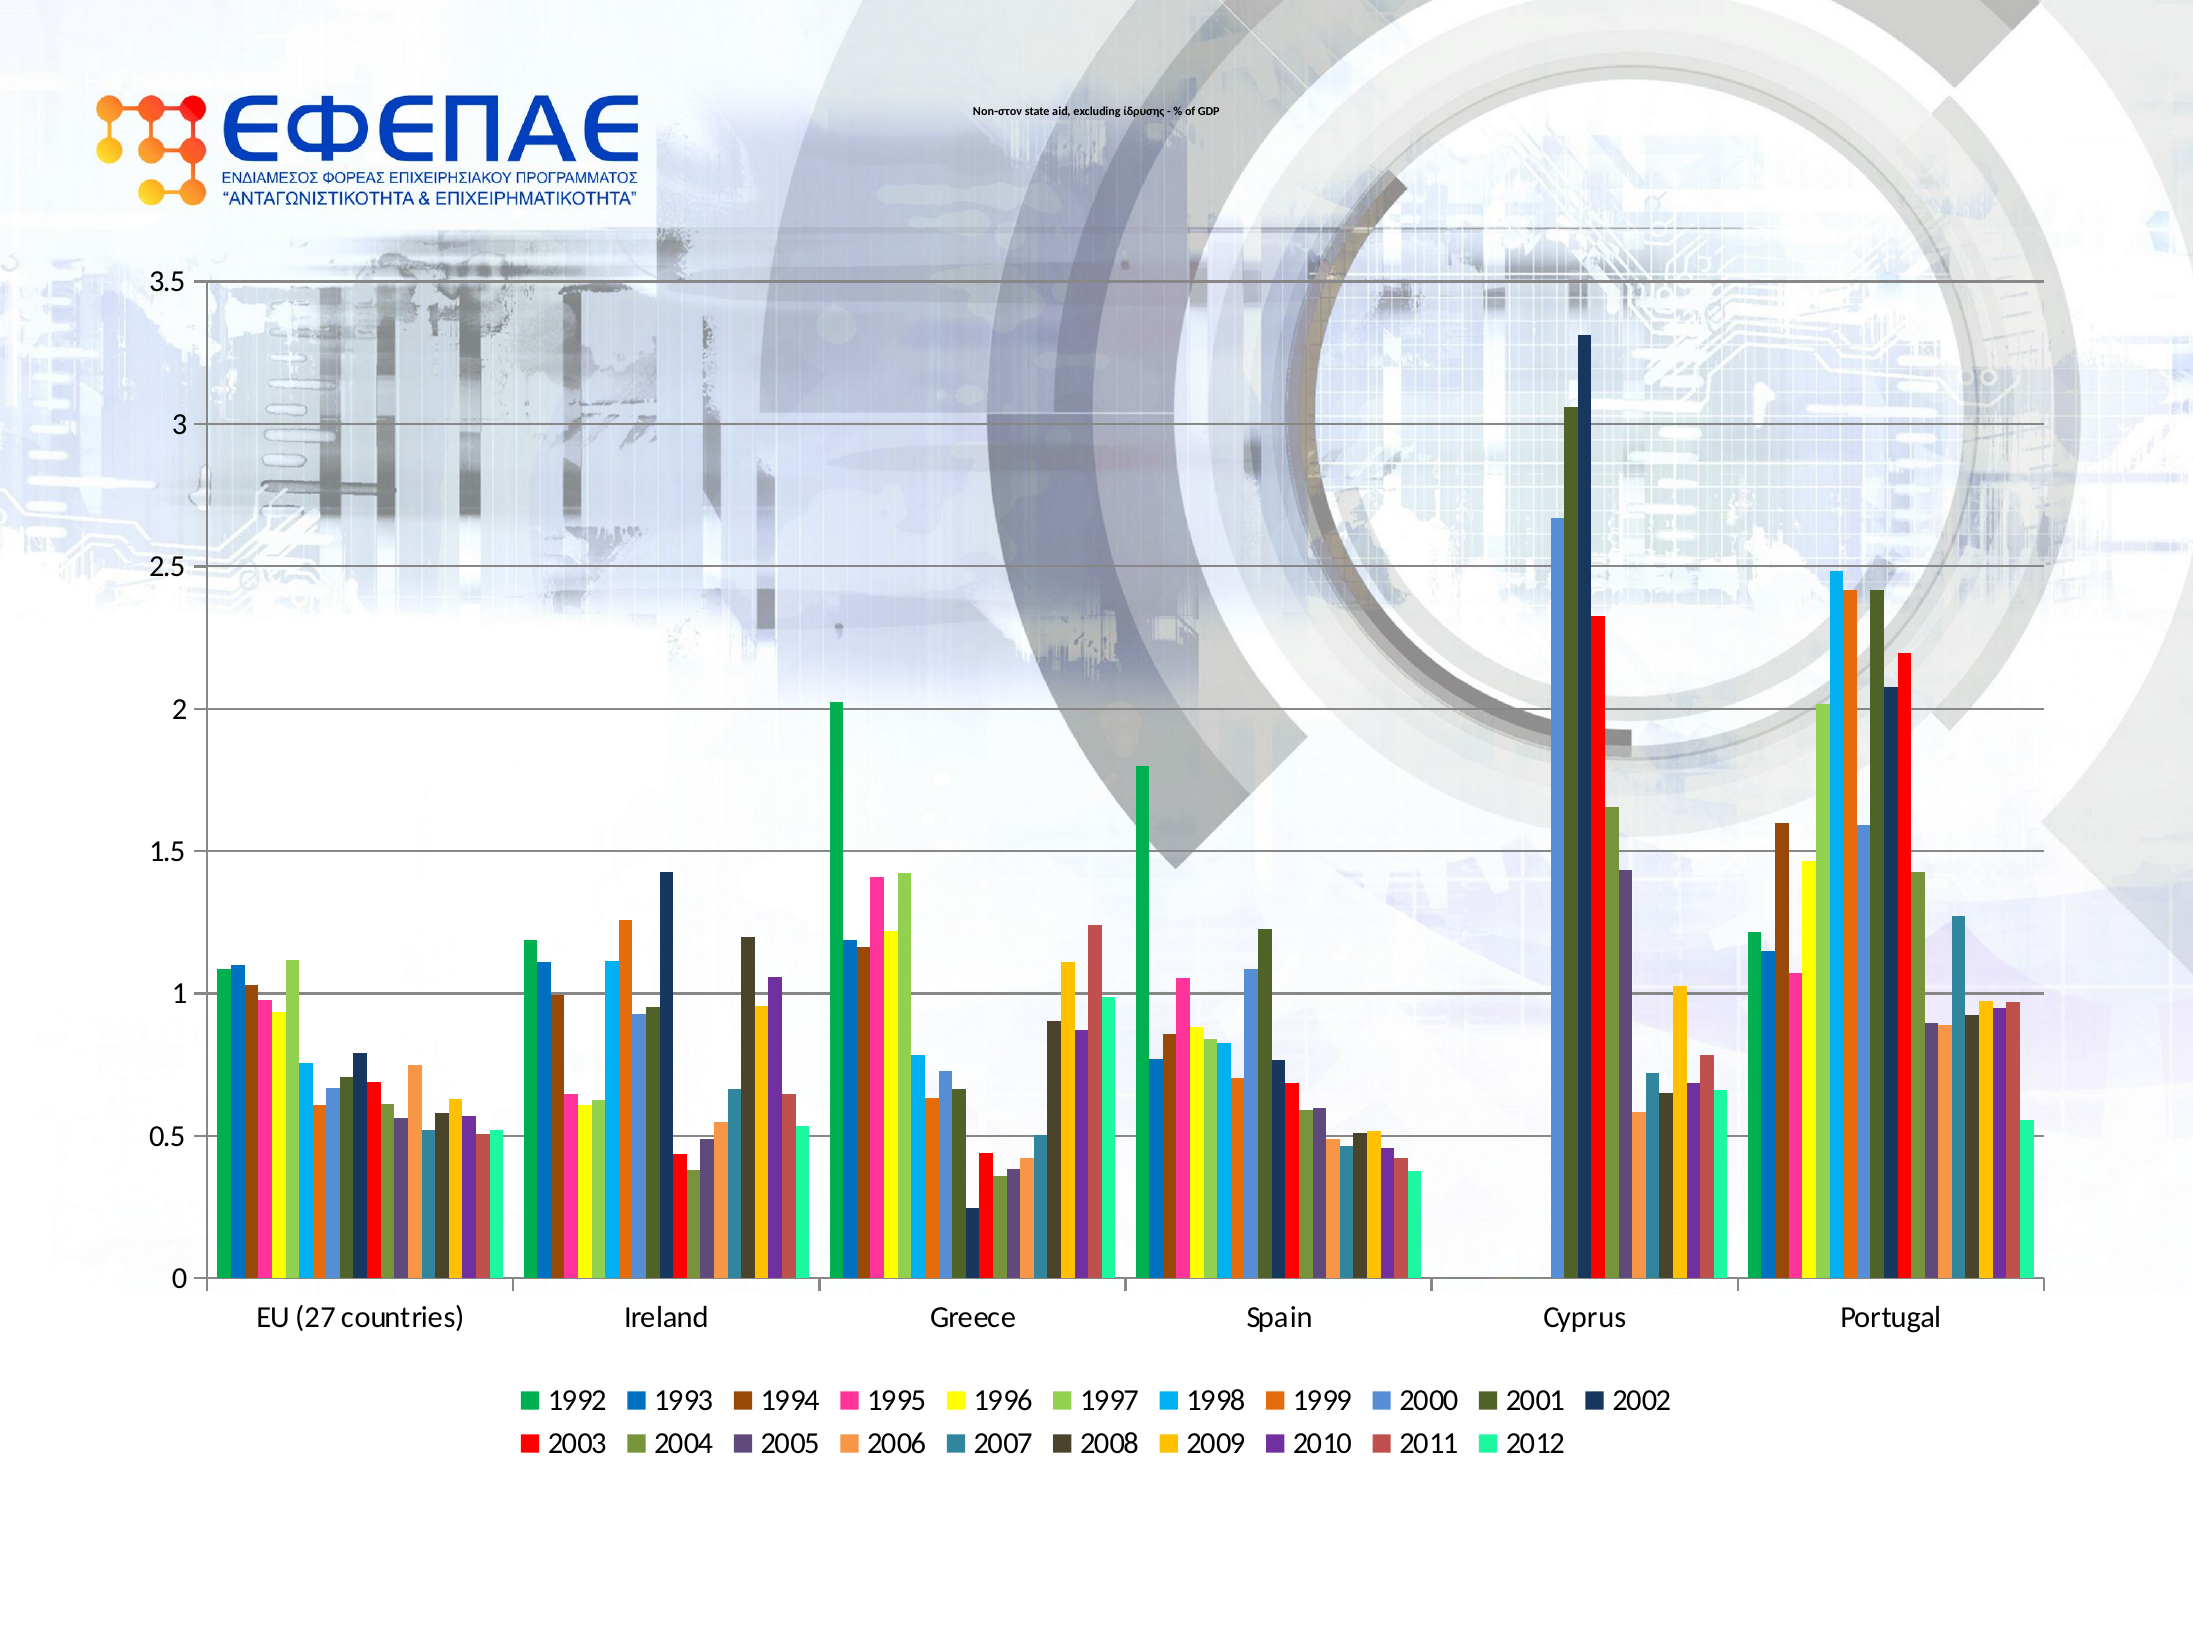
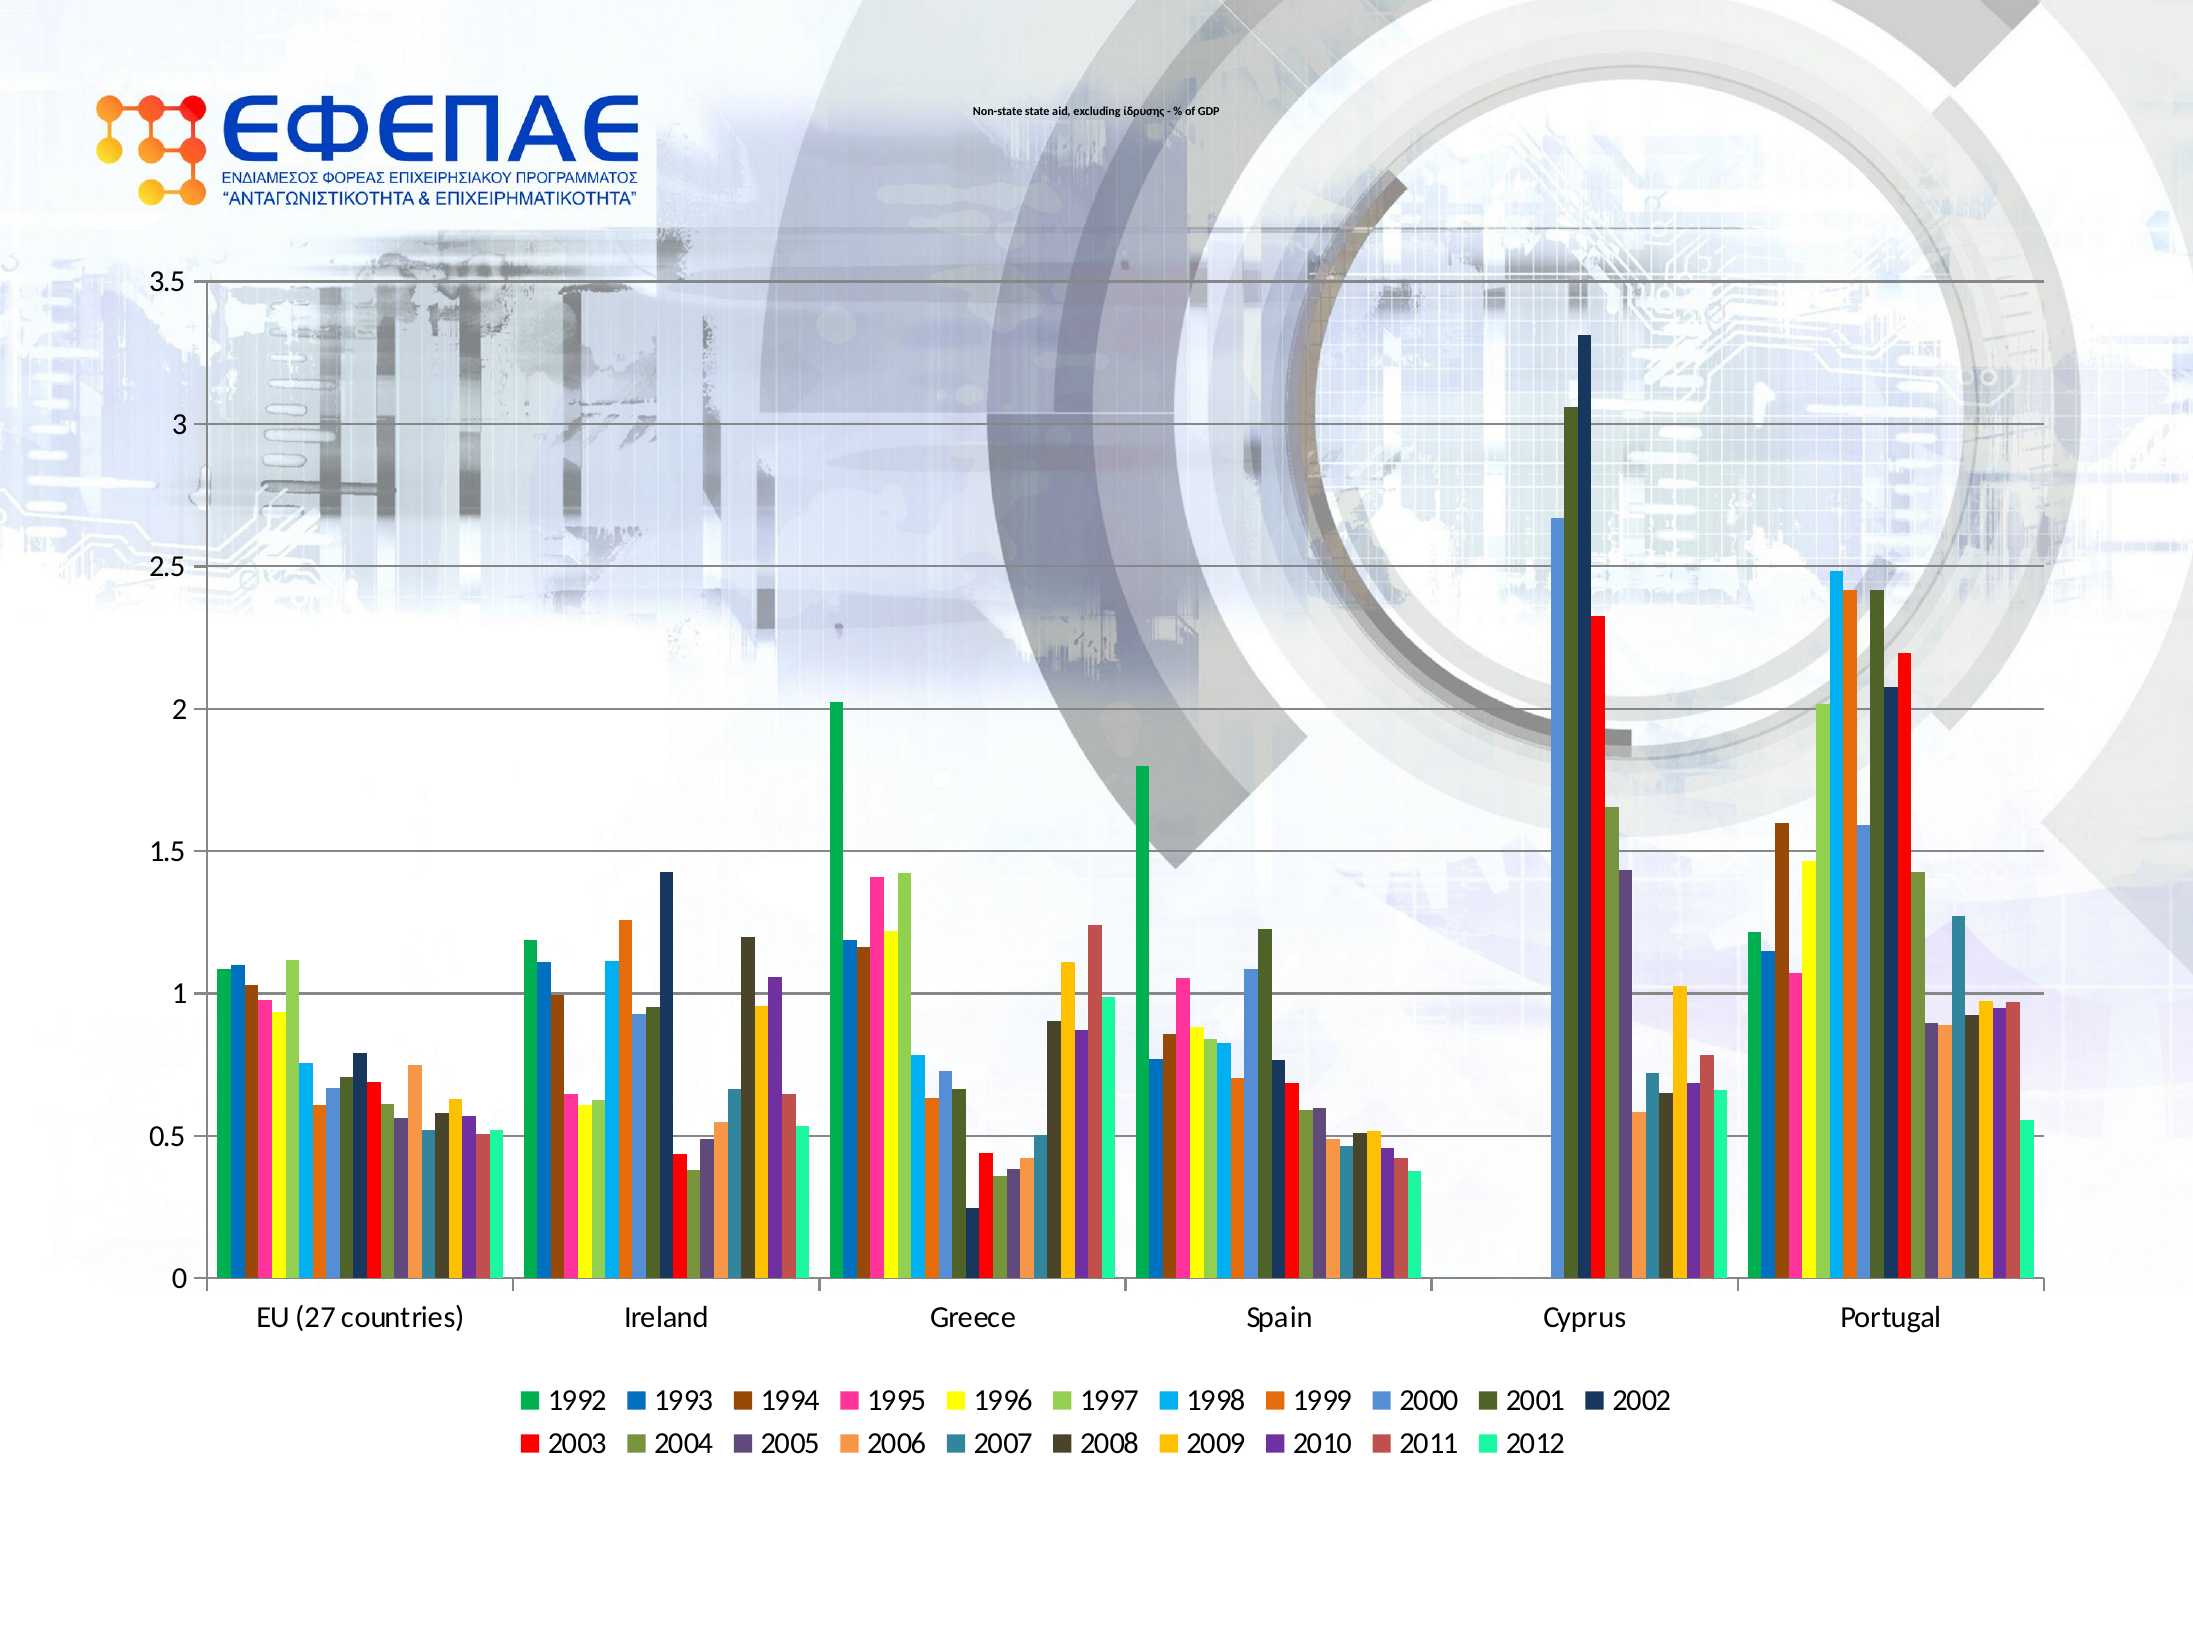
Non-στον: Non-στον -> Non-state
